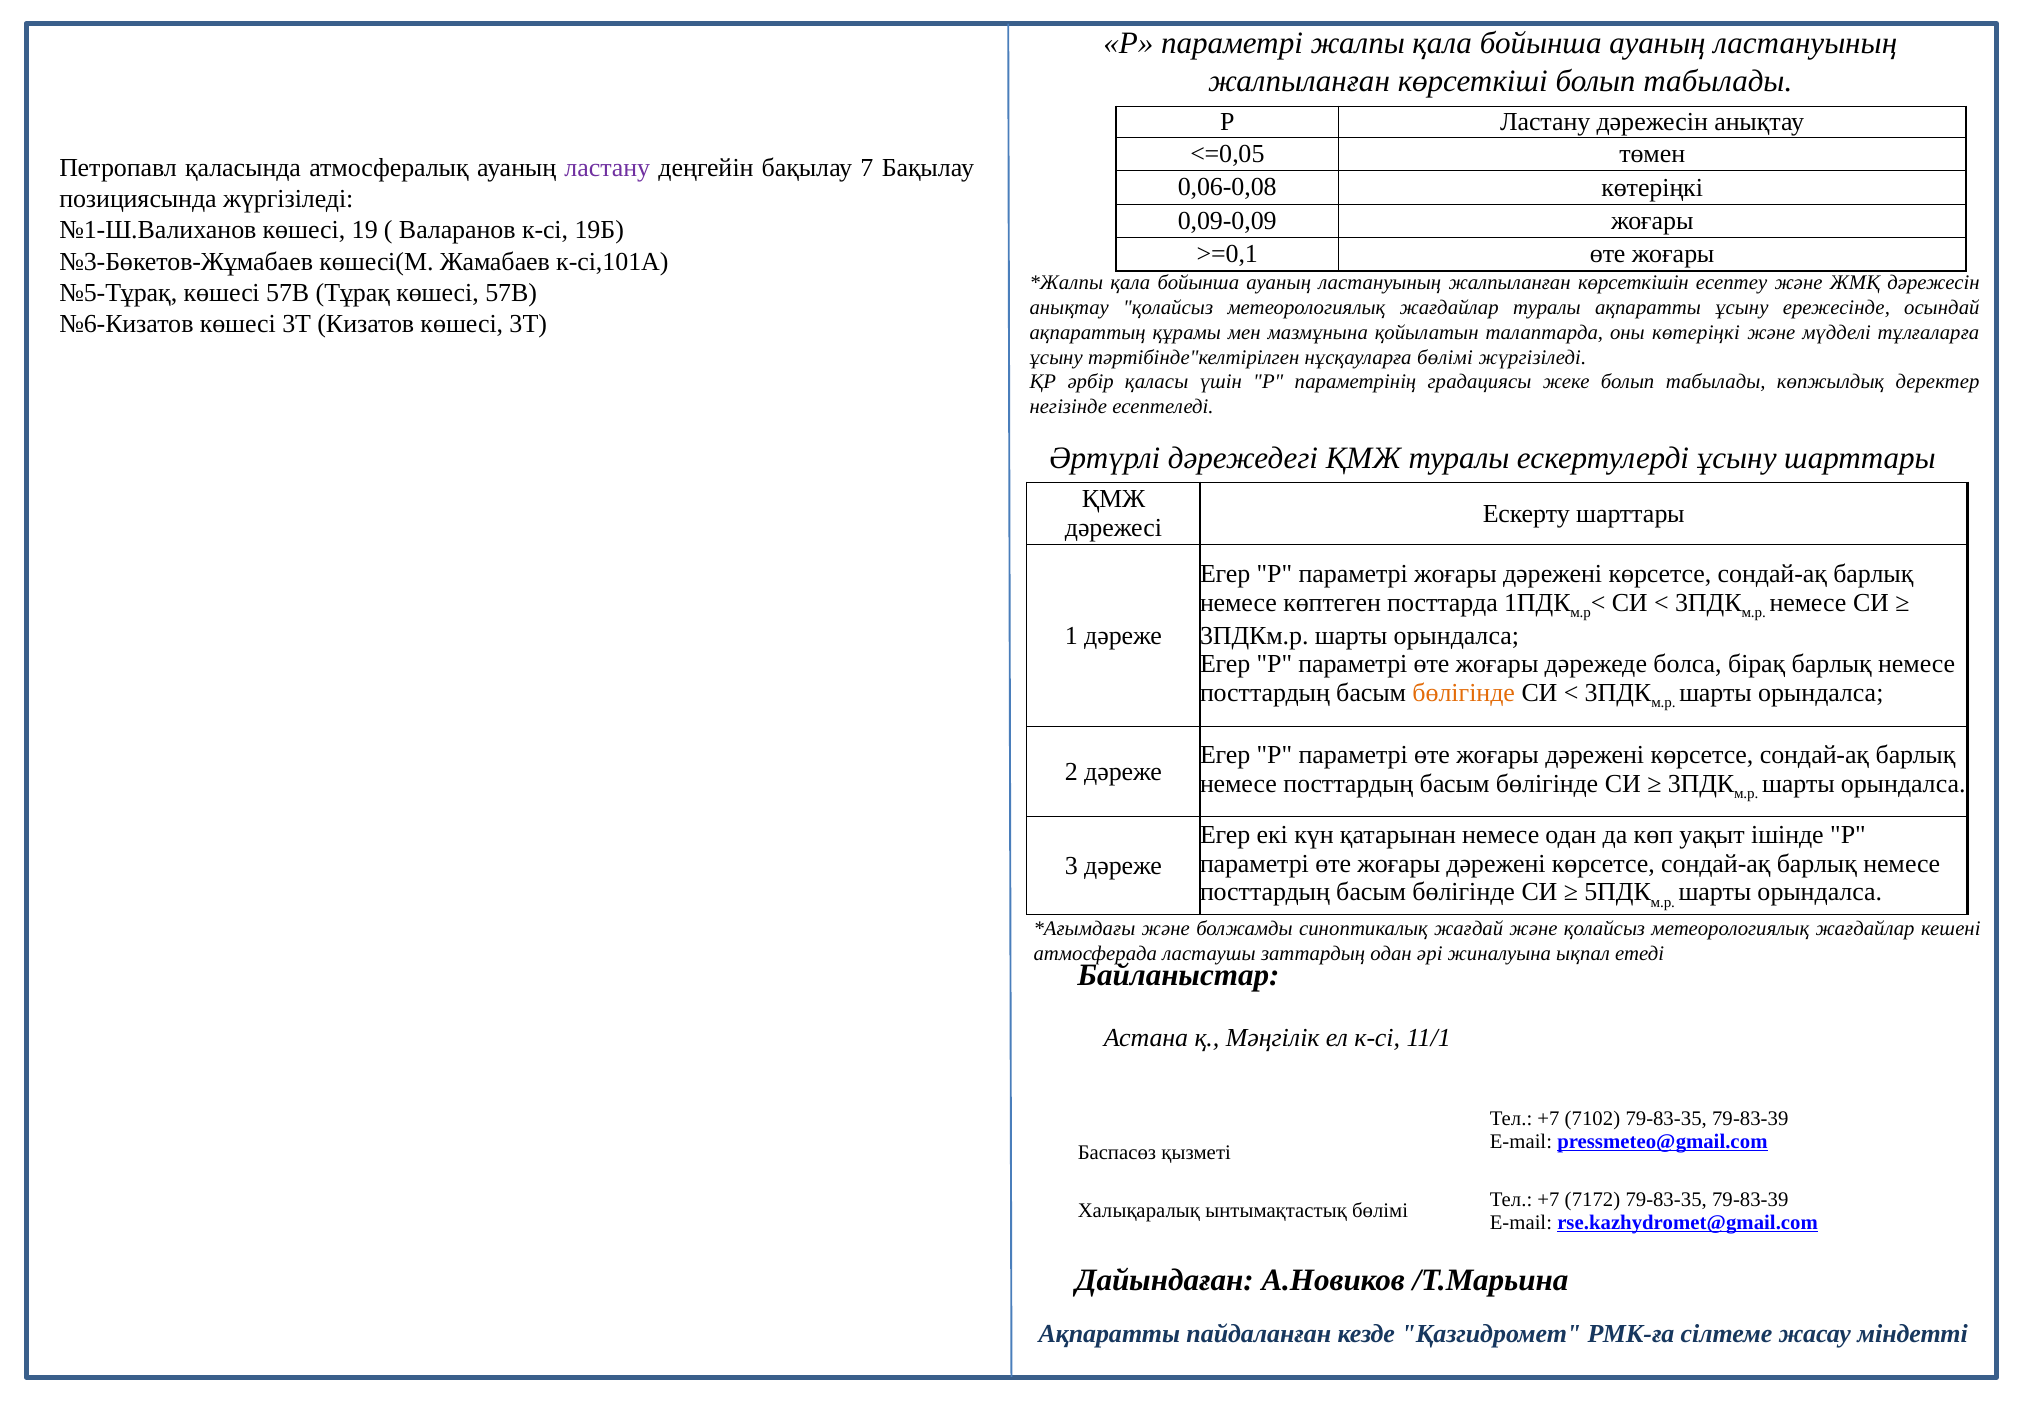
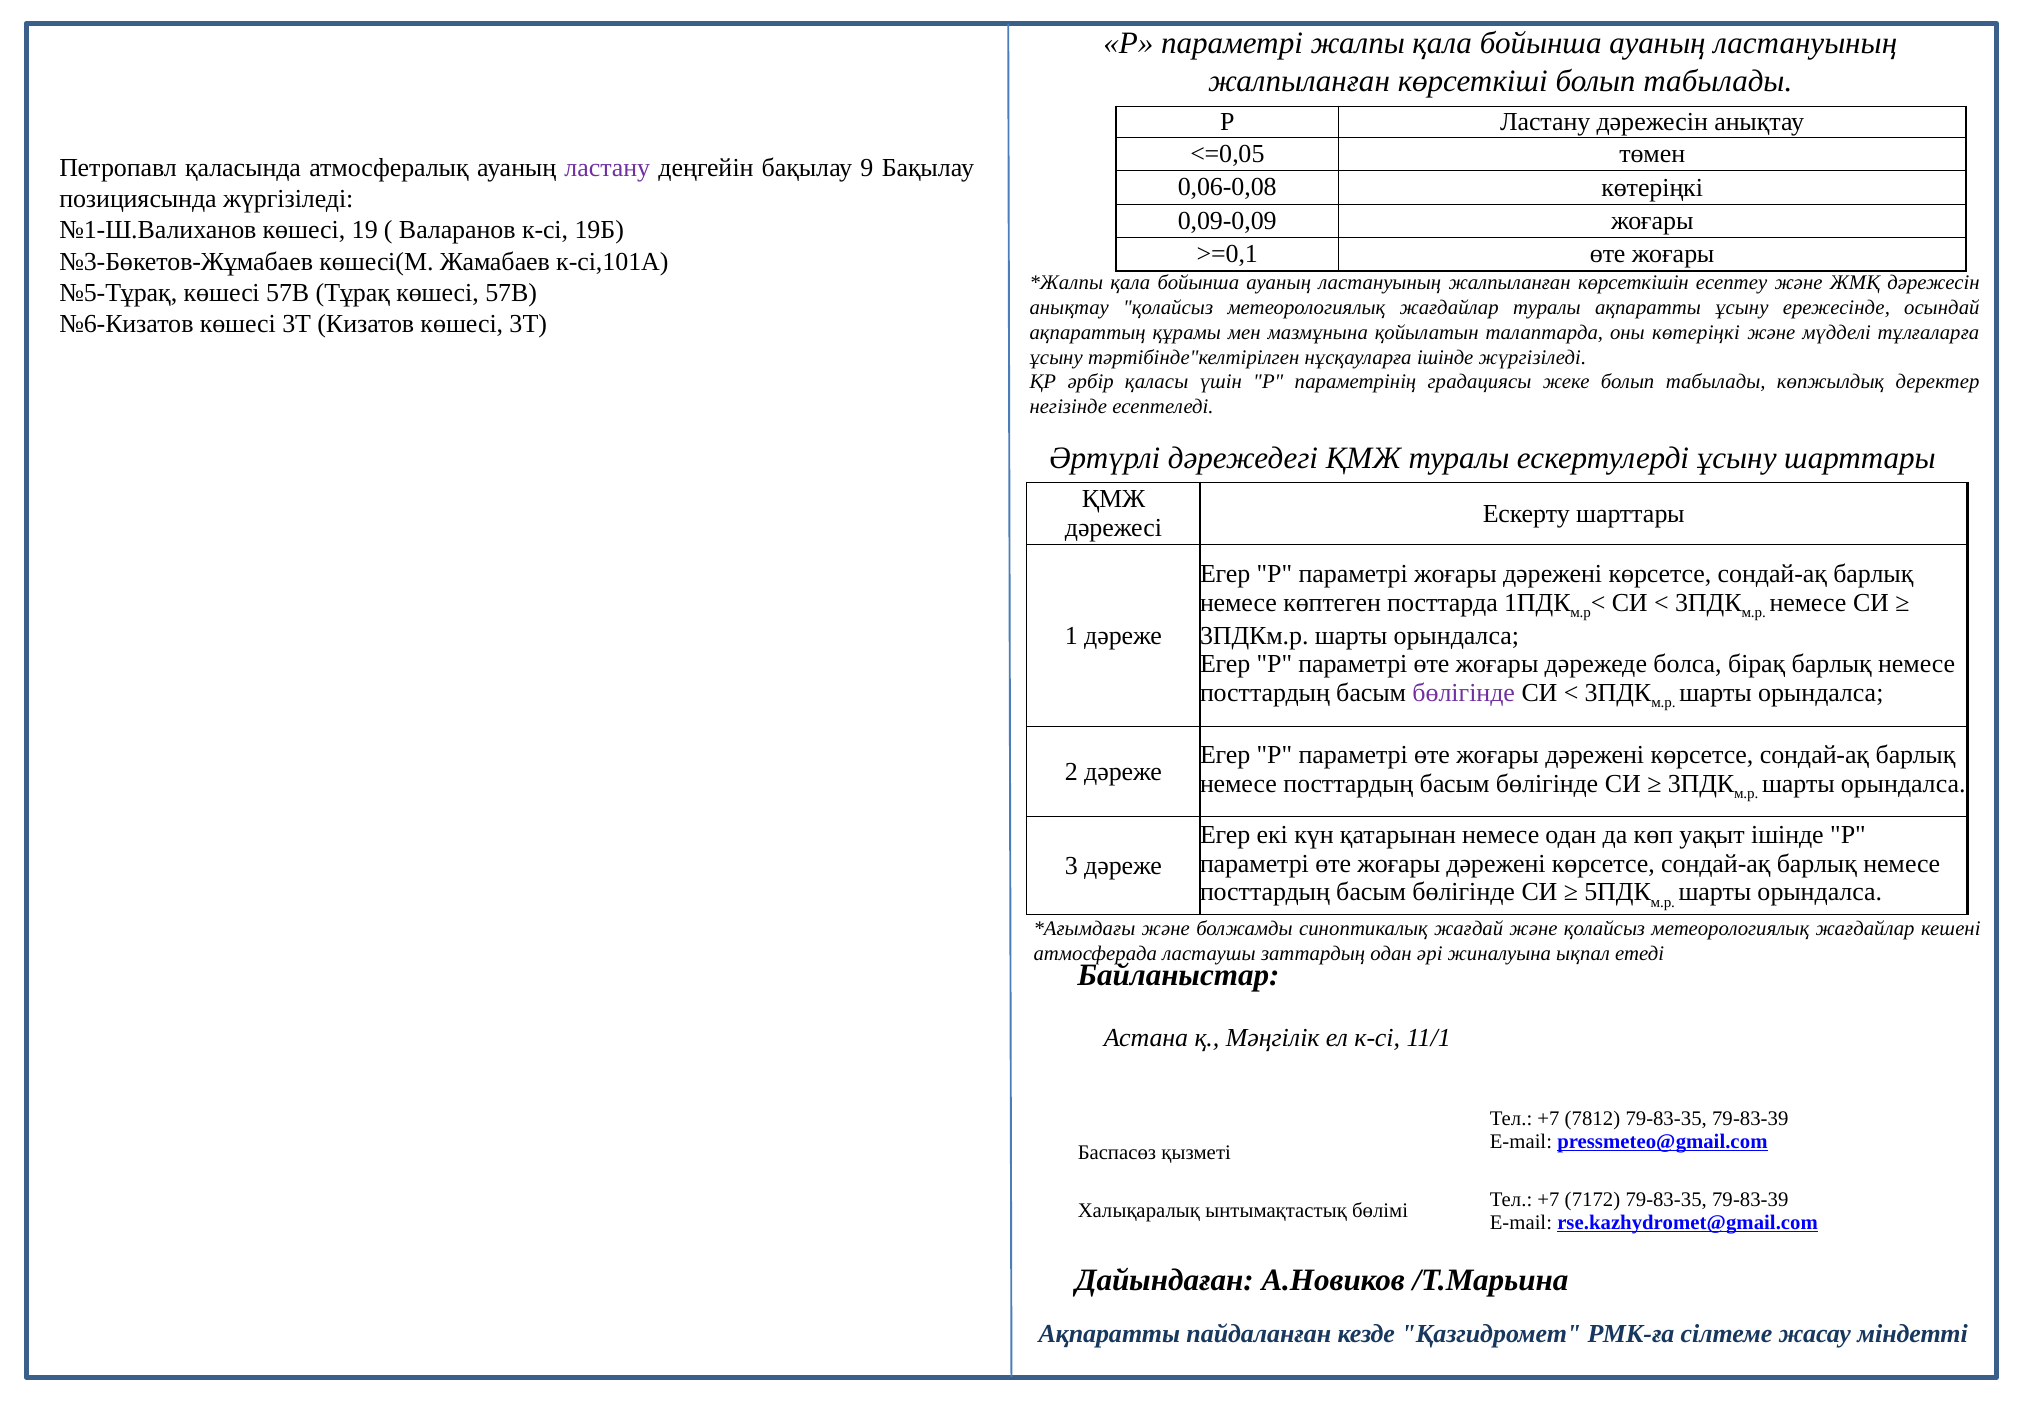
7: 7 -> 9
нұсқауларға бөлімі: бөлімі -> ішінде
бөлігінде at (1464, 693) colour: orange -> purple
7102: 7102 -> 7812
